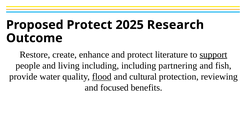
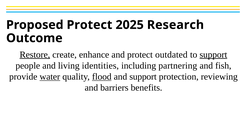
Restore underline: none -> present
literature: literature -> outdated
living including: including -> identities
water underline: none -> present
and cultural: cultural -> support
focused: focused -> barriers
